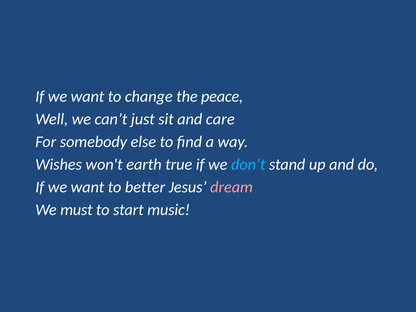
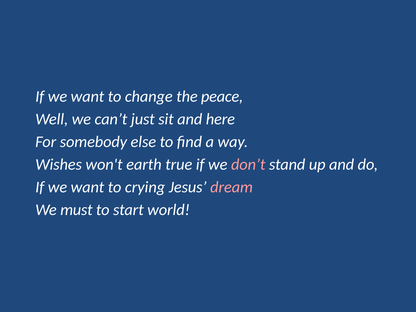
care: care -> here
don’t colour: light blue -> pink
better: better -> crying
music: music -> world
